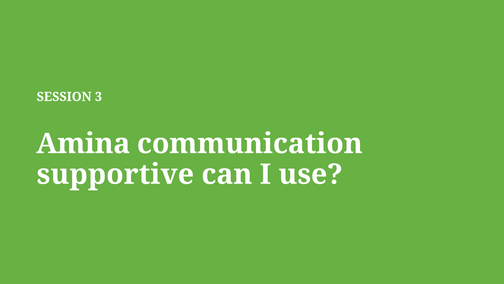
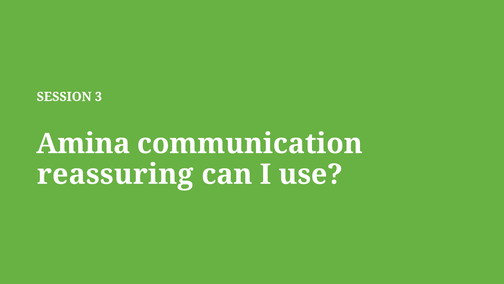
supportive: supportive -> reassuring
